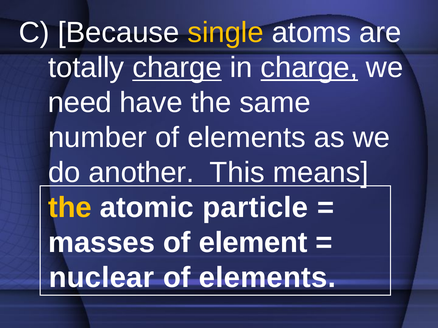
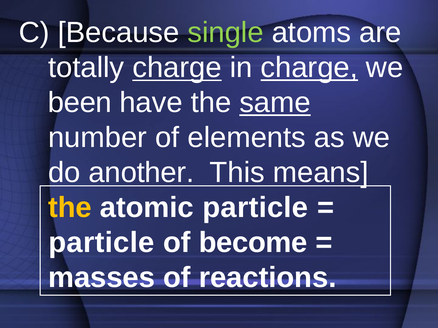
single colour: yellow -> light green
need: need -> been
same underline: none -> present
masses at (102, 243): masses -> particle
element: element -> become
nuclear: nuclear -> masses
elements at (267, 278): elements -> reactions
